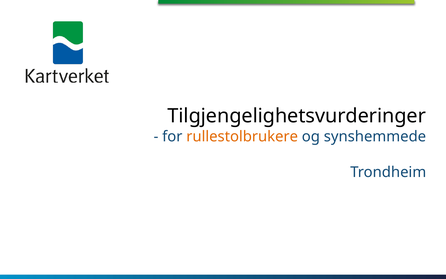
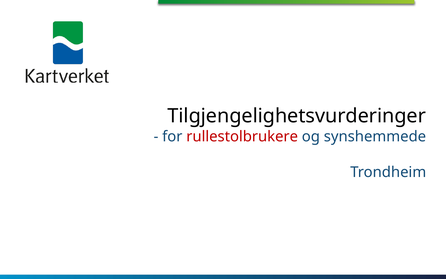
rullestolbrukere colour: orange -> red
